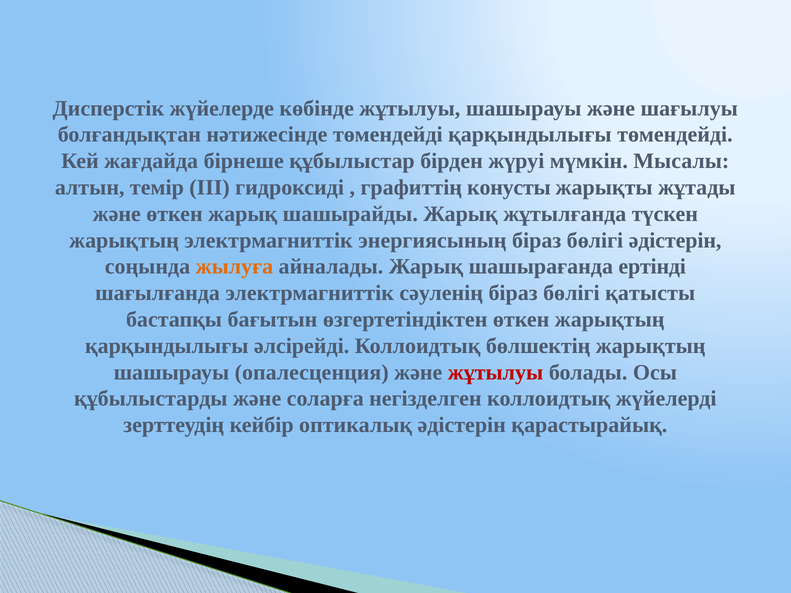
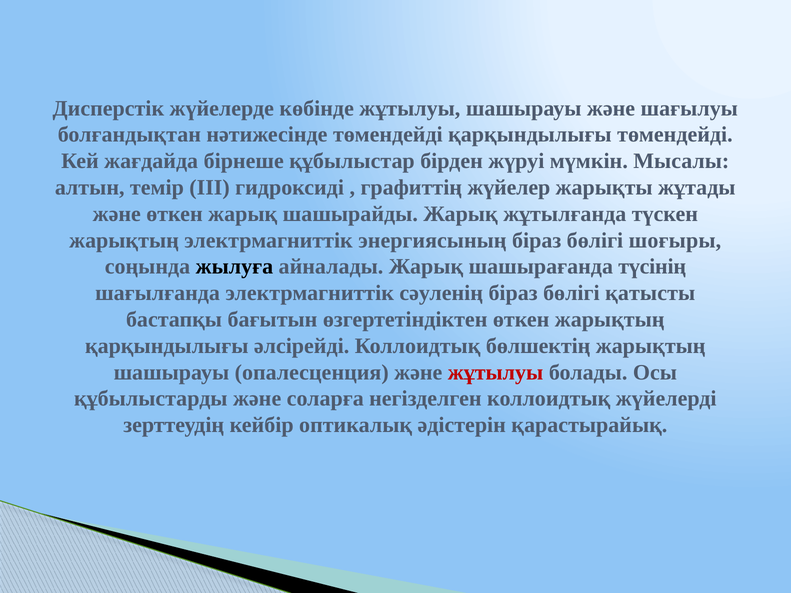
конусты: конусты -> жүйелер
бөлігі әдістерін: әдістерін -> шоғыры
жылуға colour: orange -> black
ертінді: ертінді -> түсінің
